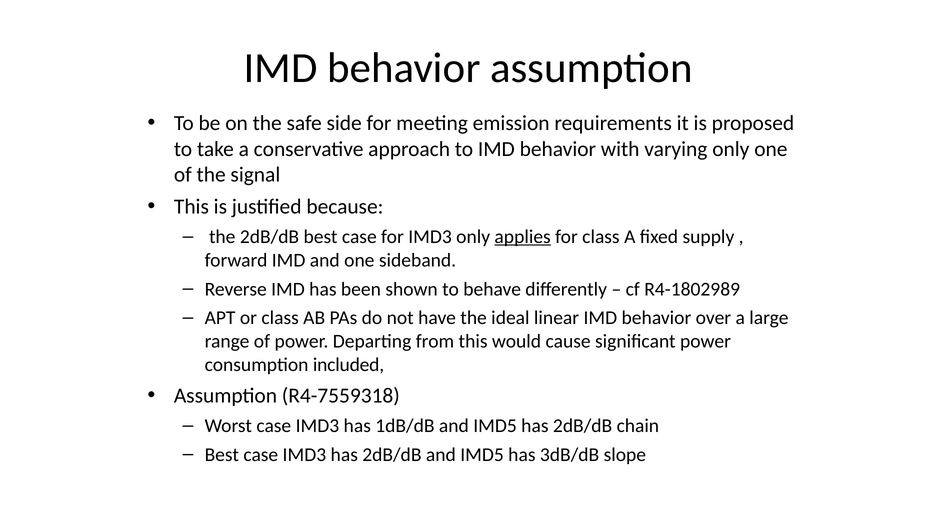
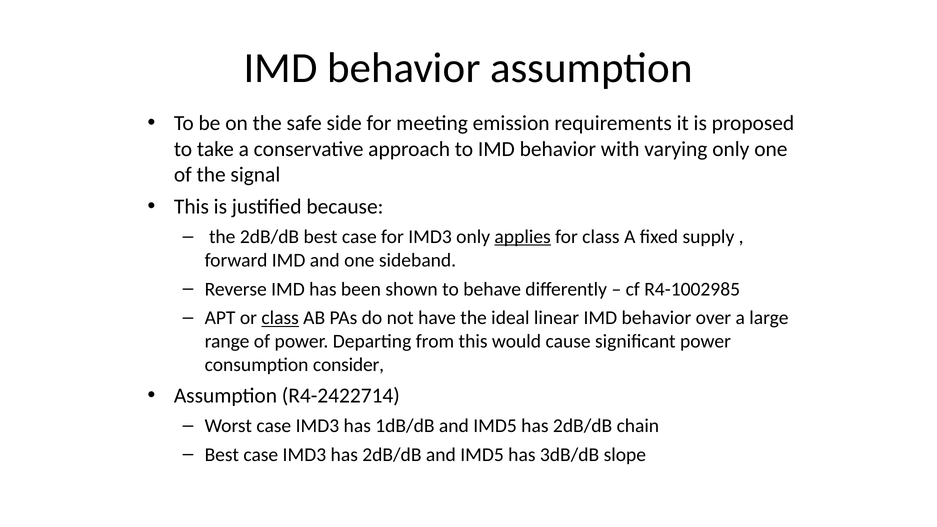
R4-1802989: R4-1802989 -> R4-1002985
class at (280, 318) underline: none -> present
included: included -> consider
R4-7559318: R4-7559318 -> R4-2422714
